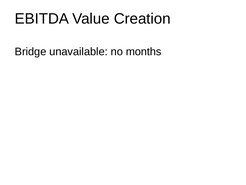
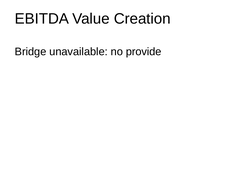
months: months -> provide
